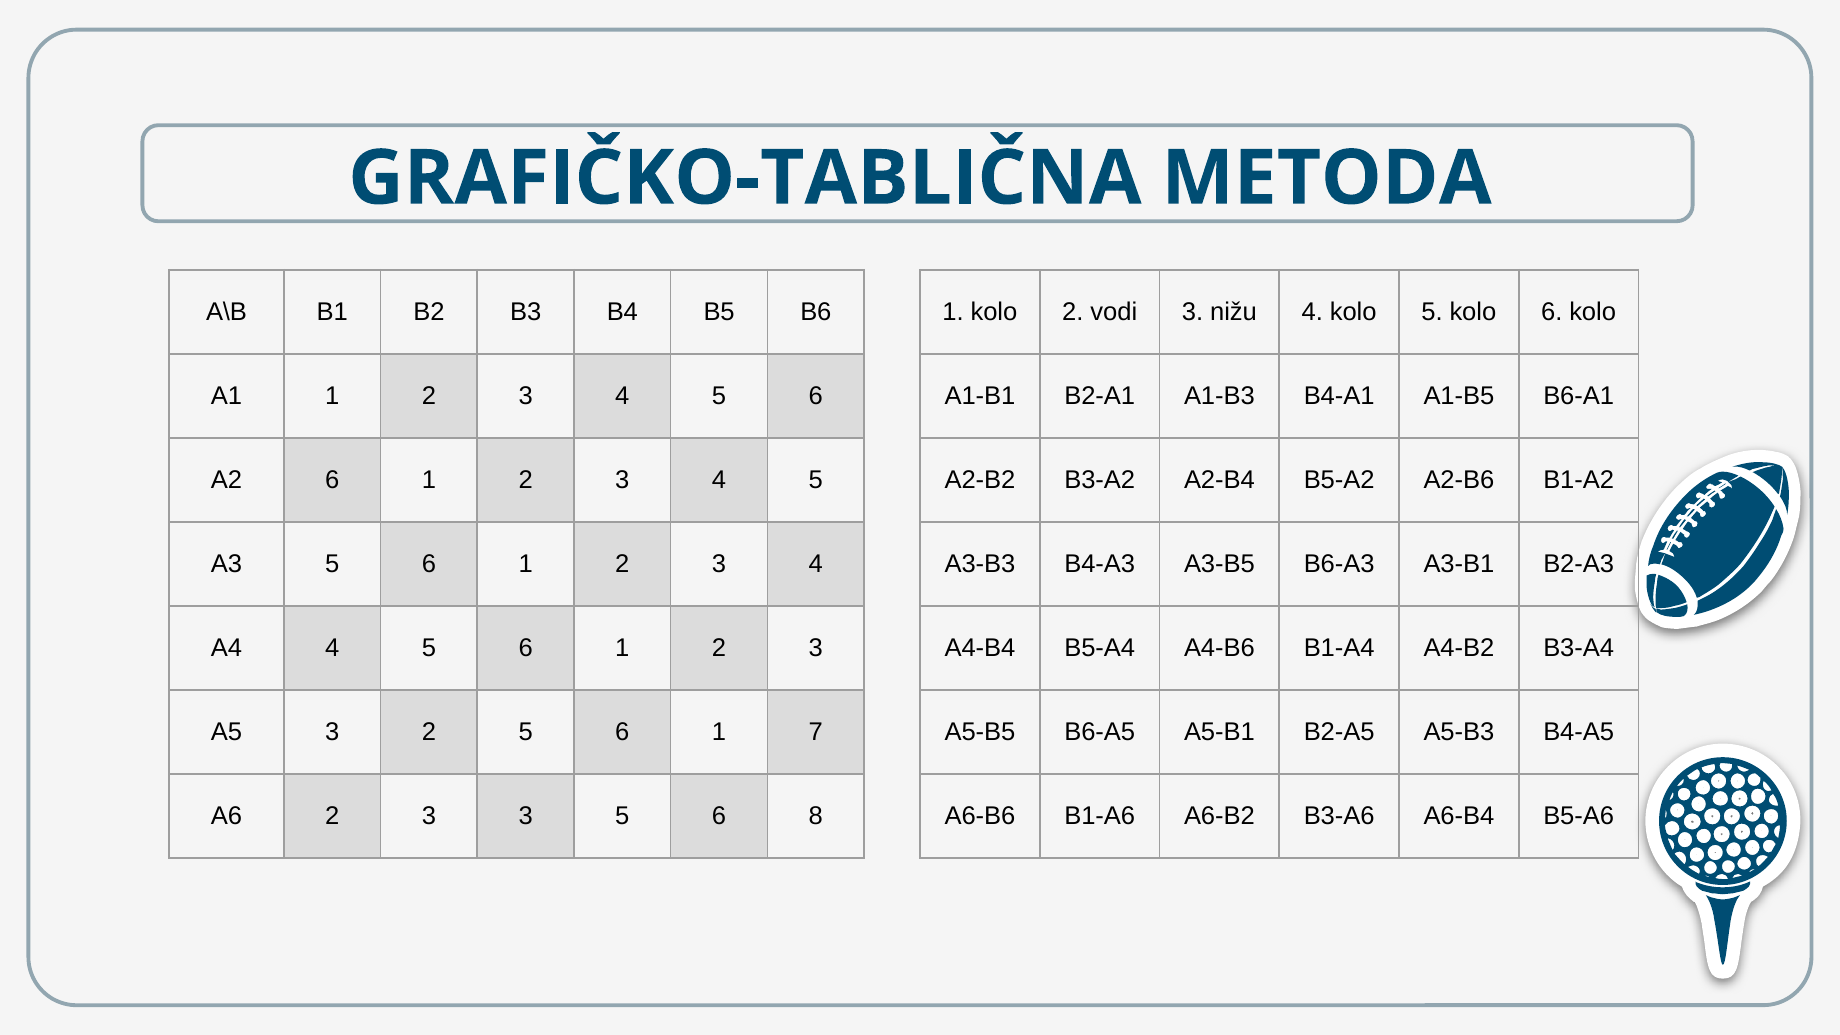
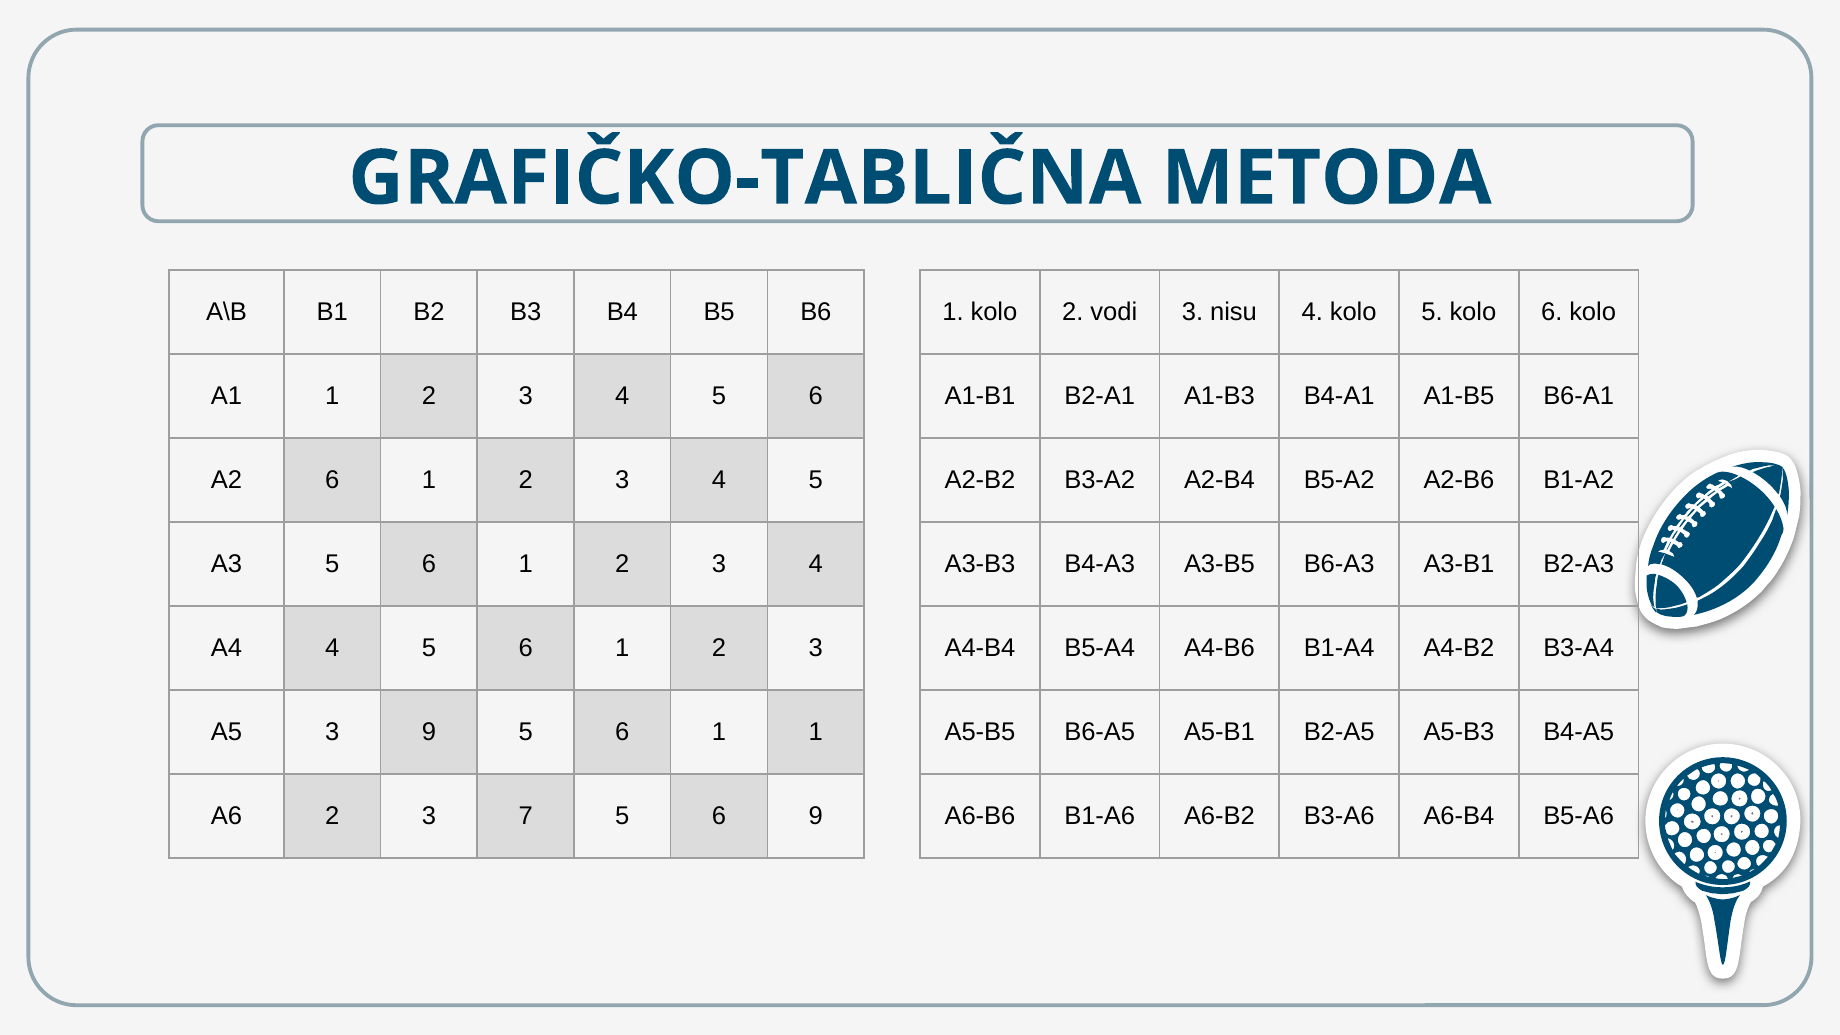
nižu: nižu -> nisu
3 2: 2 -> 9
1 7: 7 -> 1
3 3: 3 -> 7
6 8: 8 -> 9
